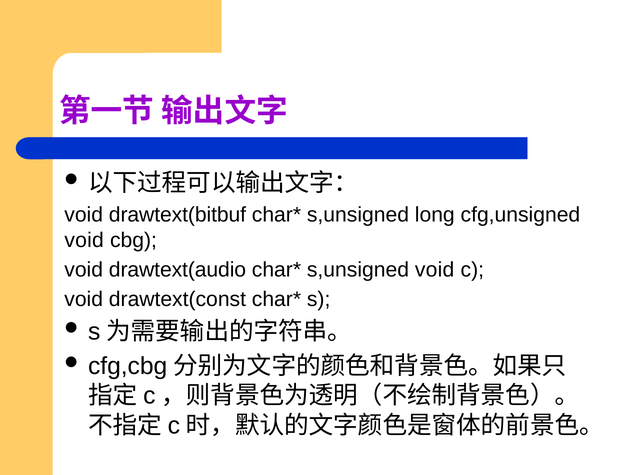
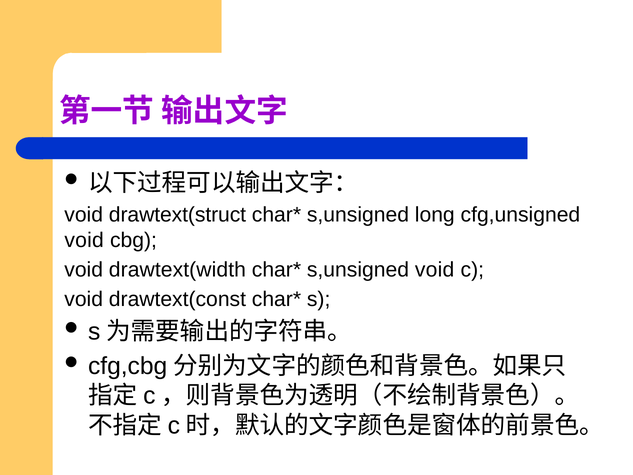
drawtext(bitbuf: drawtext(bitbuf -> drawtext(struct
drawtext(audio: drawtext(audio -> drawtext(width
